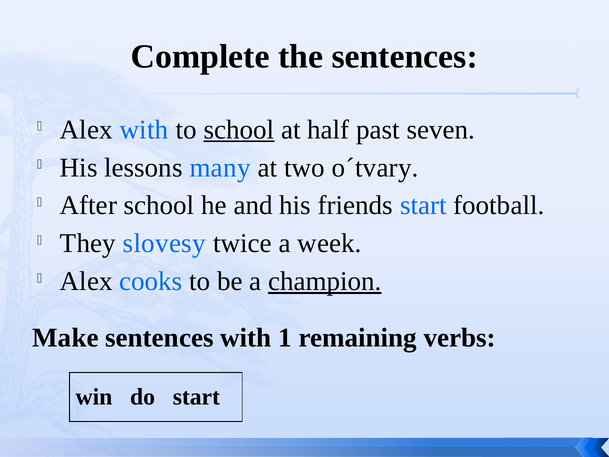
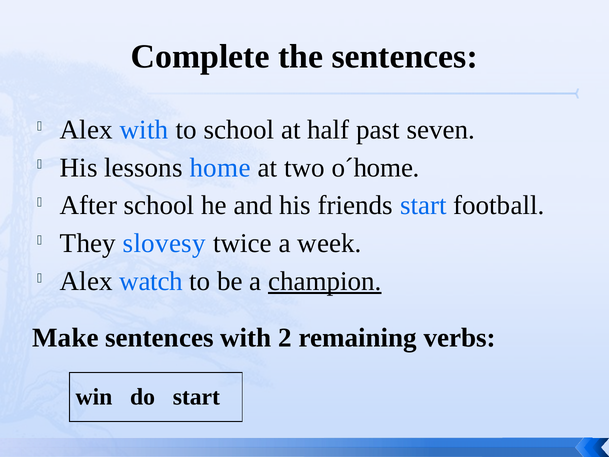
school at (239, 130) underline: present -> none
many: many -> home
o´tvary: o´tvary -> o´home
cooks: cooks -> watch
1: 1 -> 2
